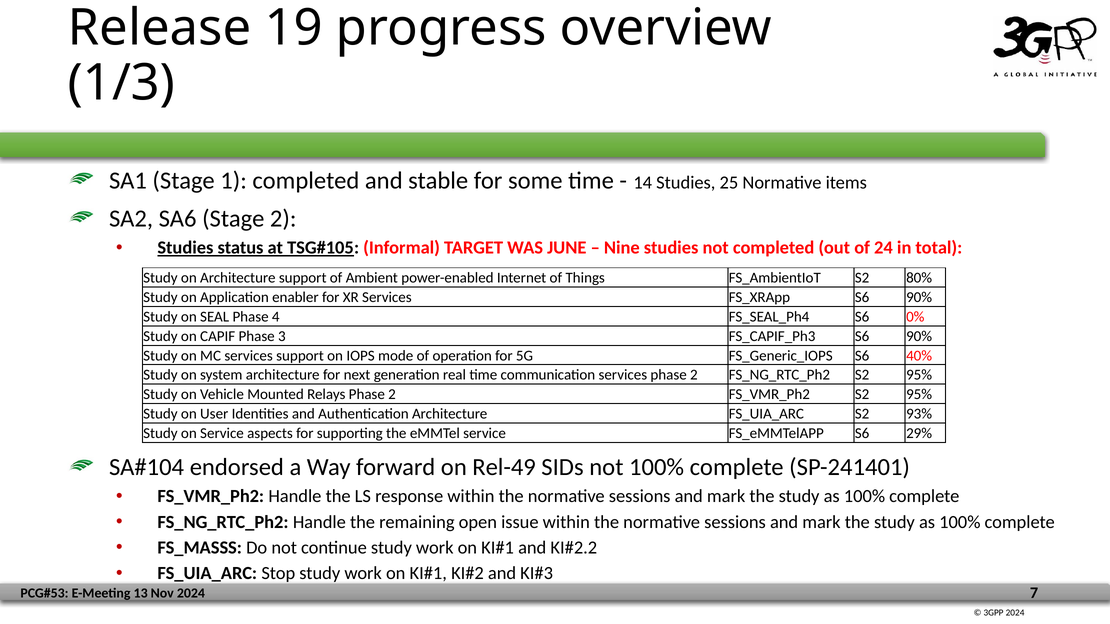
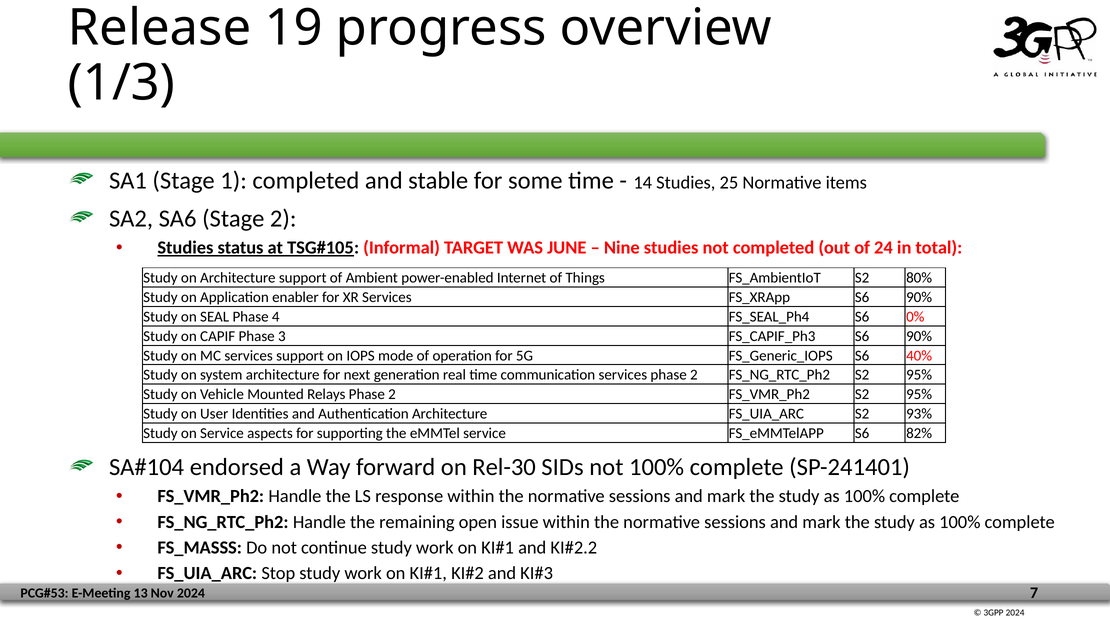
29%: 29% -> 82%
Rel-49: Rel-49 -> Rel-30
